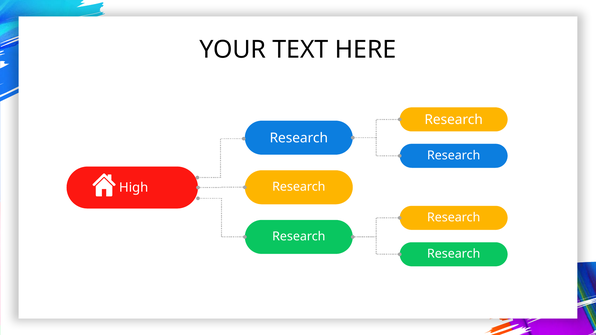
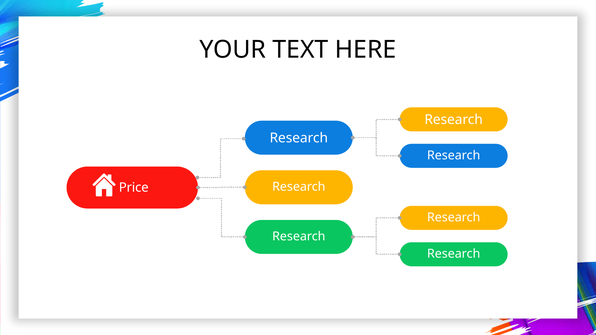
High: High -> Price
